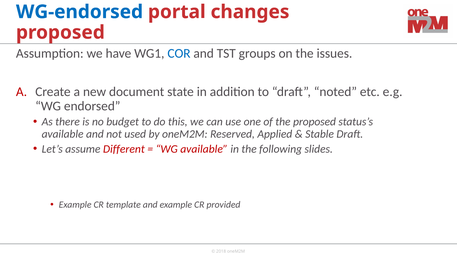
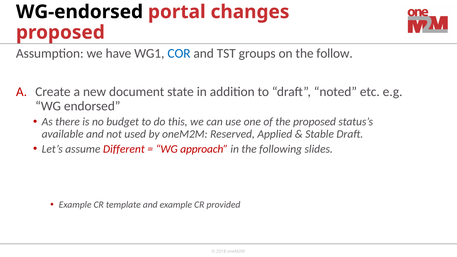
WG-endorsed colour: blue -> black
issues: issues -> follow
WG available: available -> approach
